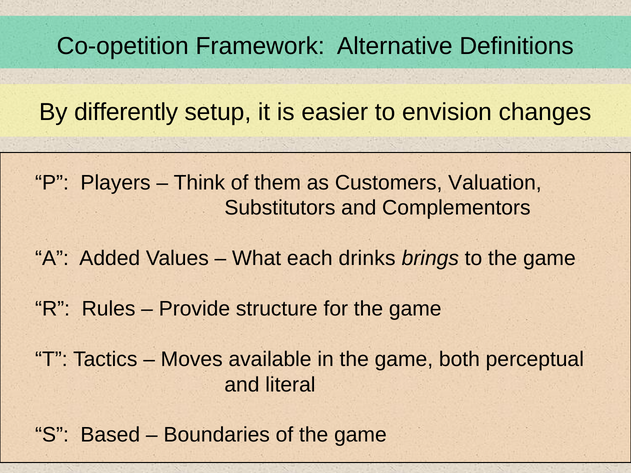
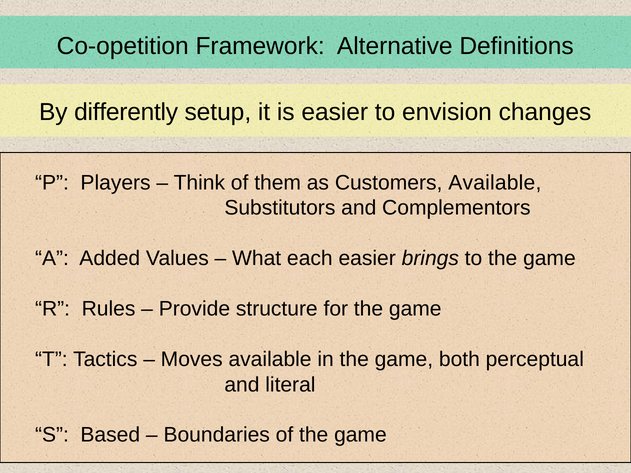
Customers Valuation: Valuation -> Available
each drinks: drinks -> easier
